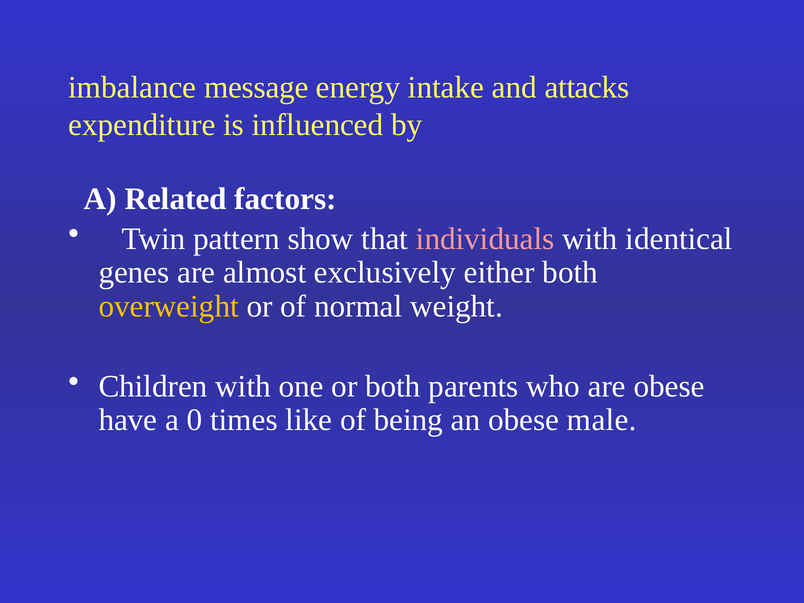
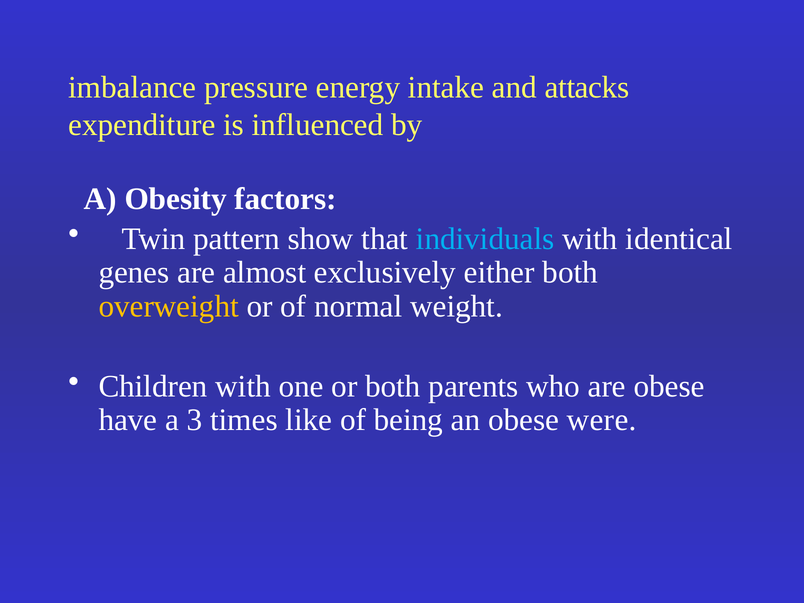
message: message -> pressure
Related: Related -> Obesity
individuals colour: pink -> light blue
0: 0 -> 3
male: male -> were
